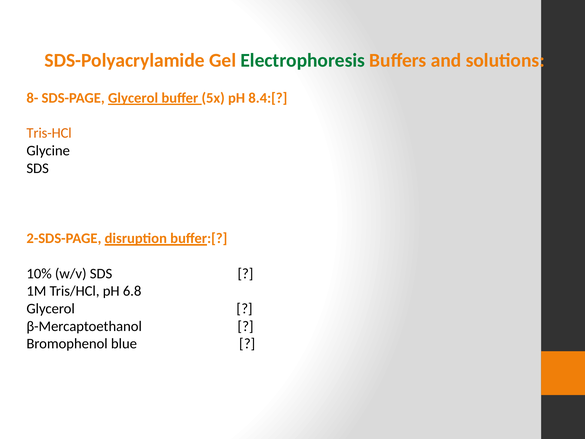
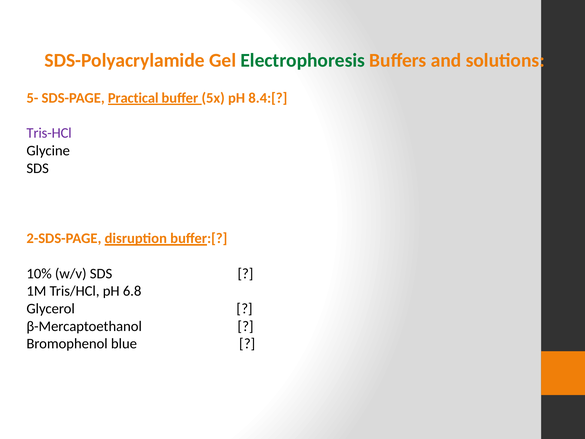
8-: 8- -> 5-
SDS-PAGE Glycerol: Glycerol -> Practical
Tris-HCl colour: orange -> purple
